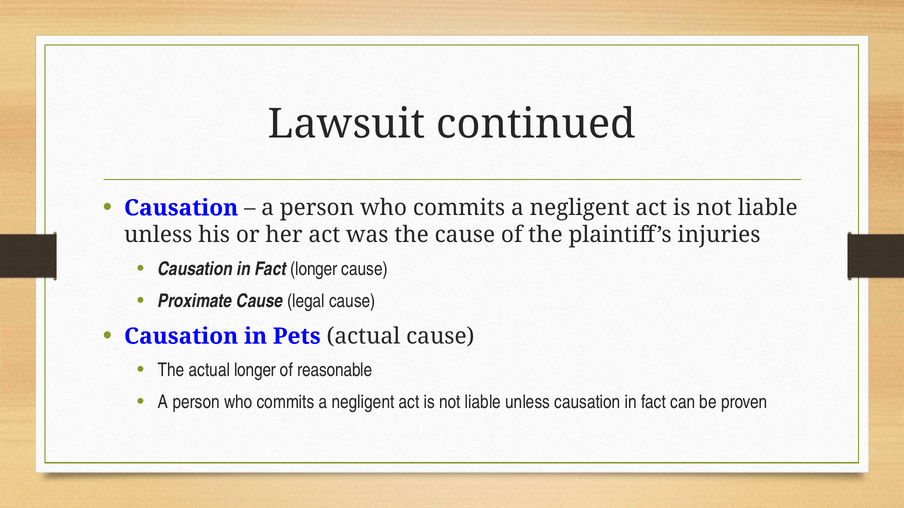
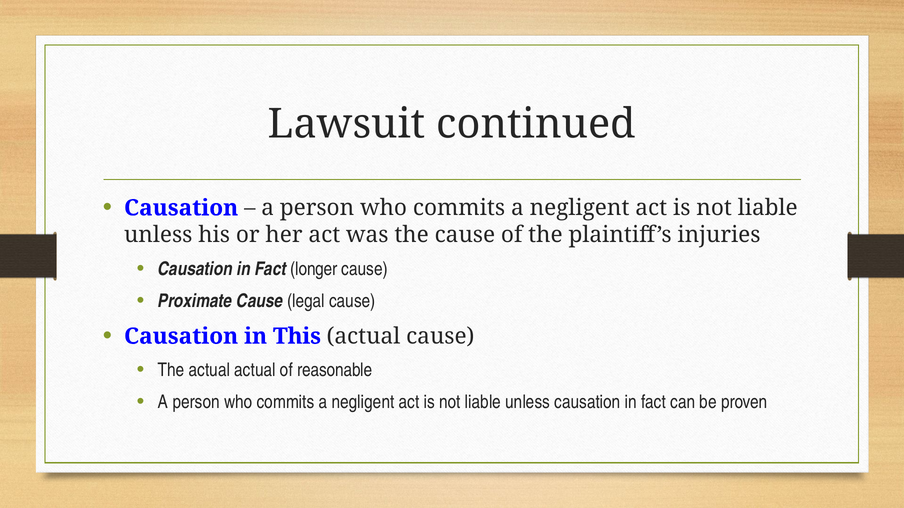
Pets: Pets -> This
actual longer: longer -> actual
